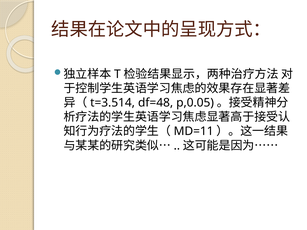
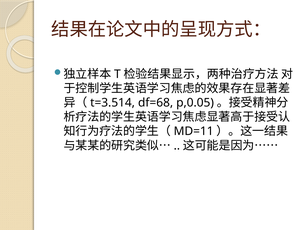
df=48: df=48 -> df=68
